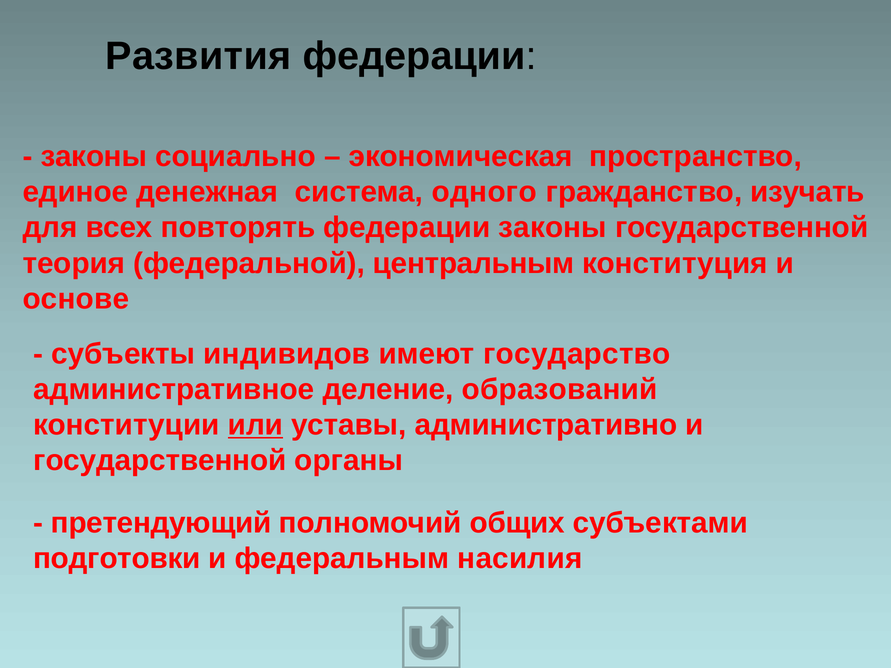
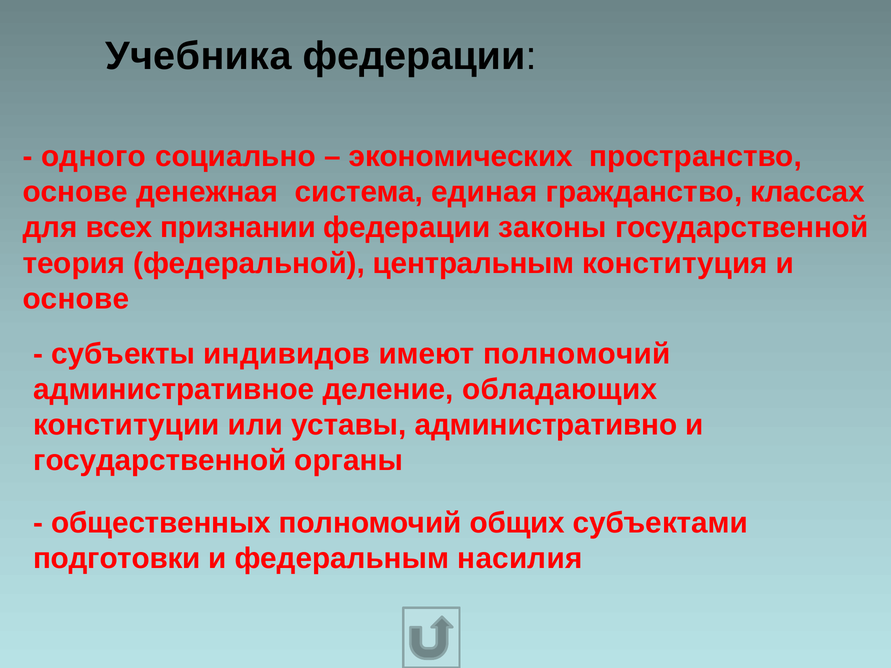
Развития: Развития -> Учебника
законы at (94, 157): законы -> одного
экономическая: экономическая -> экономических
единое at (75, 192): единое -> основе
одного: одного -> единая
изучать: изучать -> классах
повторять: повторять -> признании
имеют государство: государство -> полномочий
образований: образований -> обладающих
или underline: present -> none
претендующий: претендующий -> общественных
